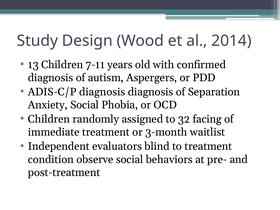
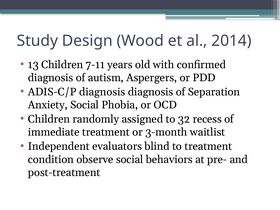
facing: facing -> recess
